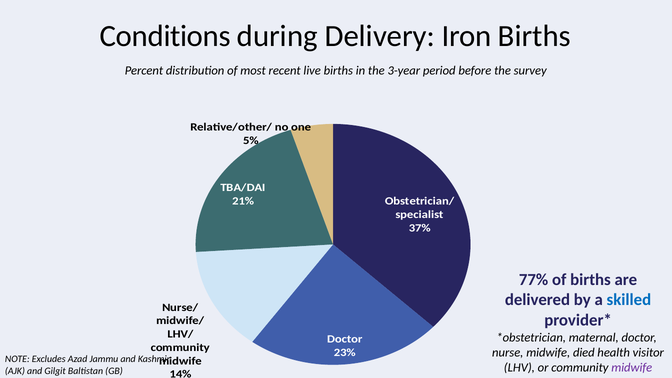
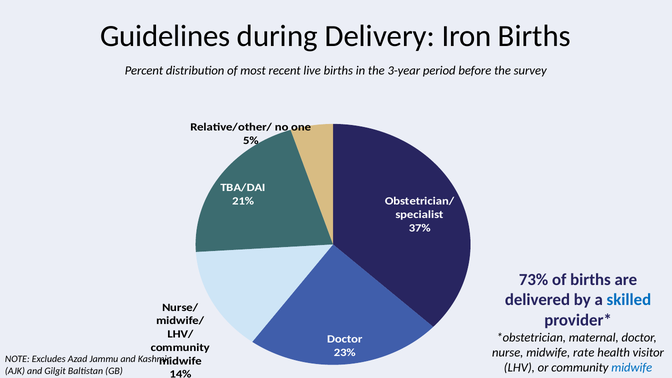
Conditions: Conditions -> Guidelines
77%: 77% -> 73%
died: died -> rate
midwife at (632, 368) colour: purple -> blue
